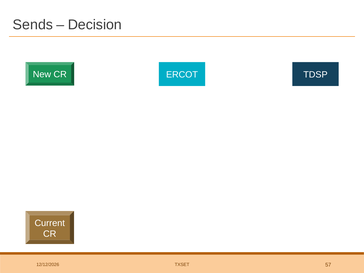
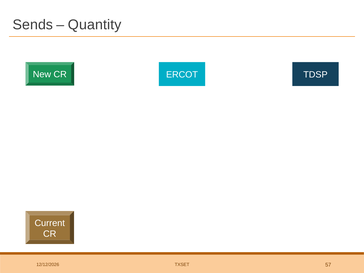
Decision: Decision -> Quantity
